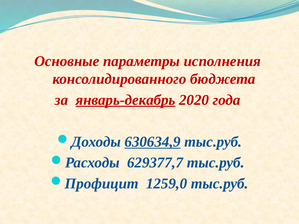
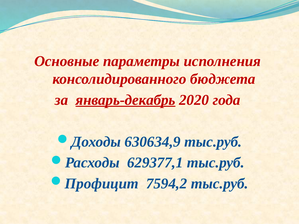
630634,9 underline: present -> none
629377,7: 629377,7 -> 629377,1
1259,0: 1259,0 -> 7594,2
